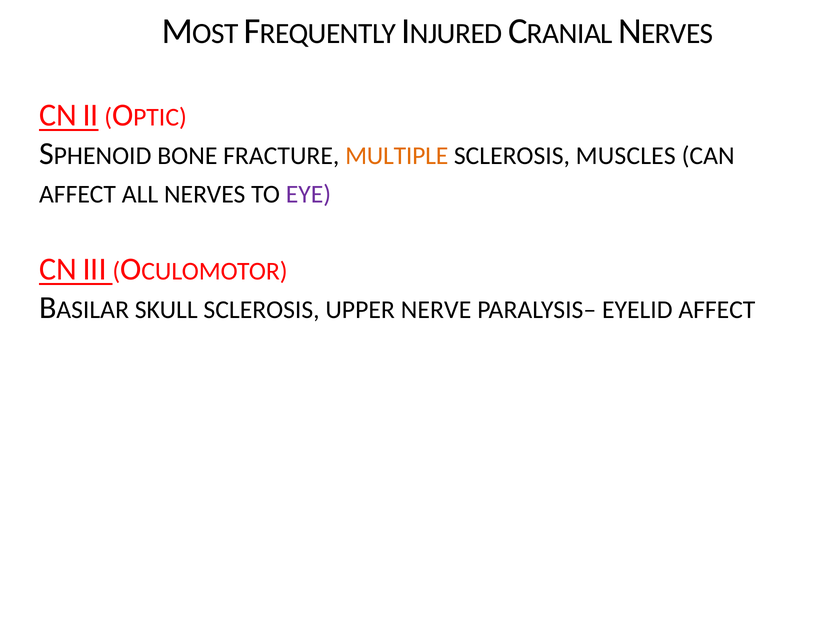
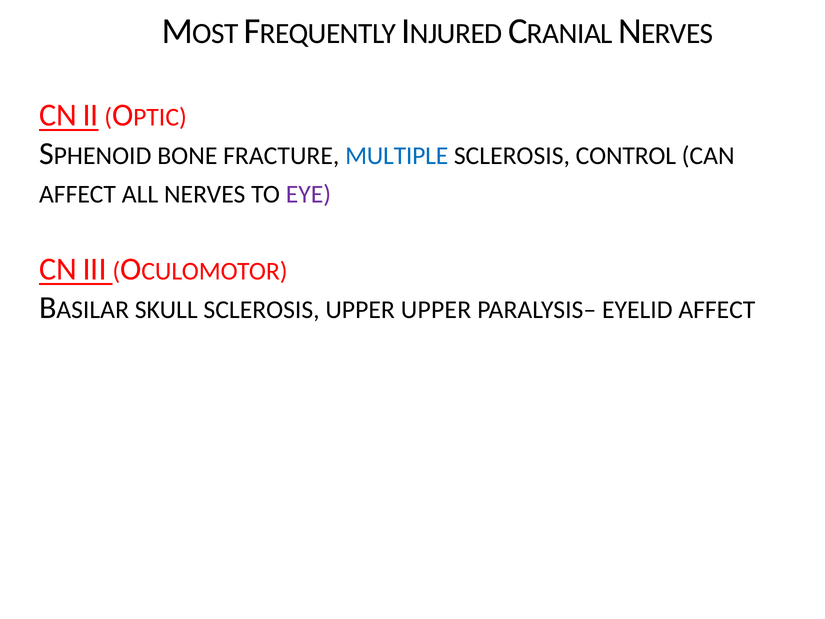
MULTIPLE colour: orange -> blue
MUSCLES: MUSCLES -> CONTROL
UPPER NERVE: NERVE -> UPPER
